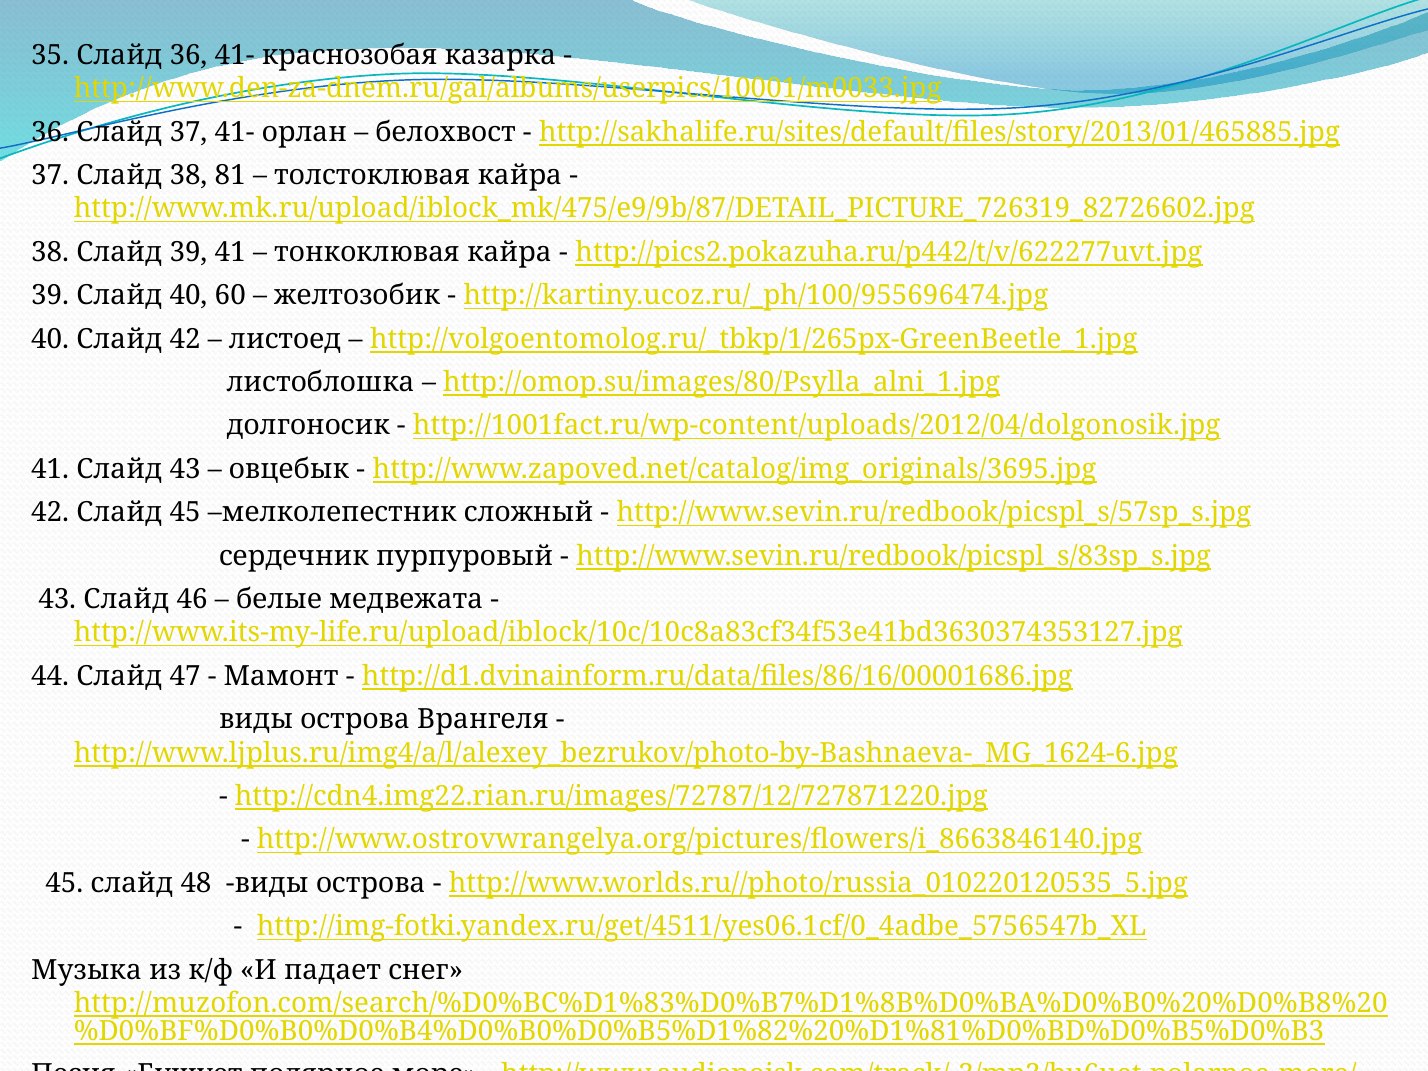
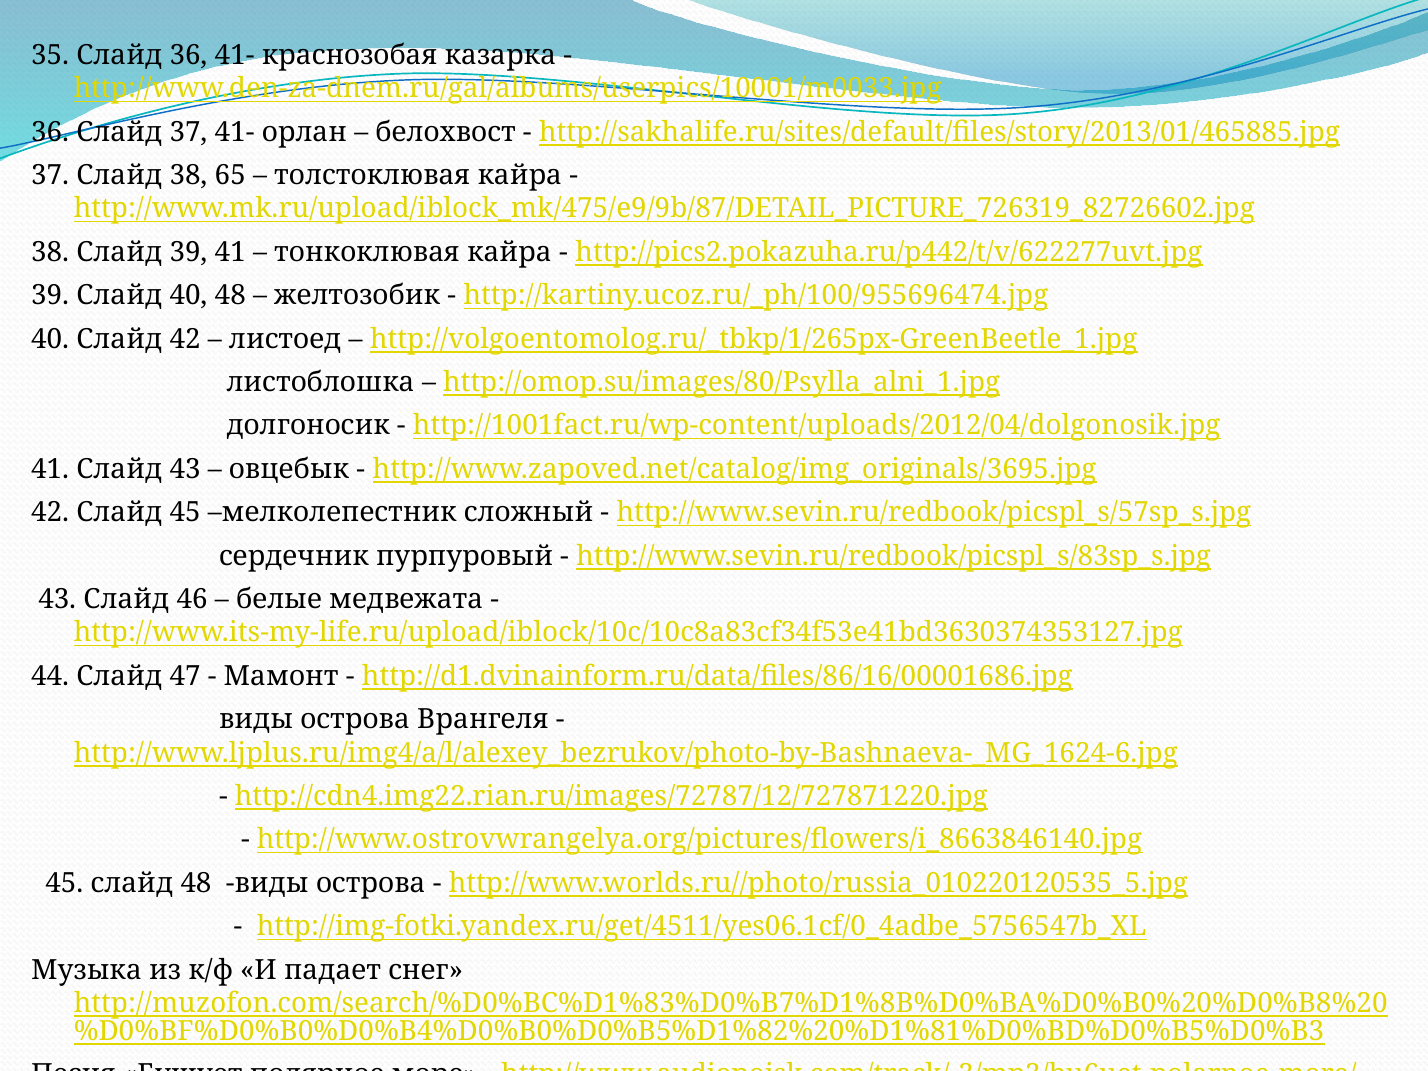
81: 81 -> 65
40 60: 60 -> 48
